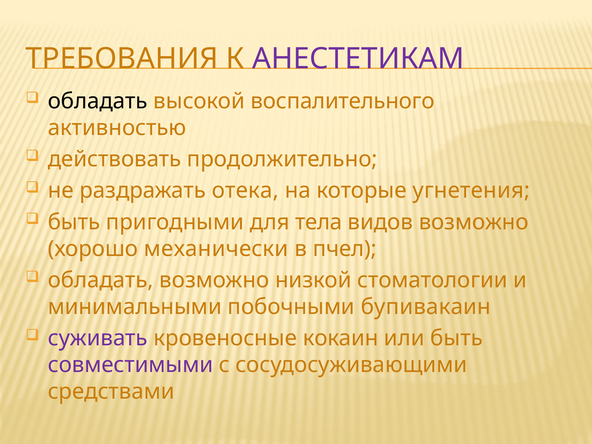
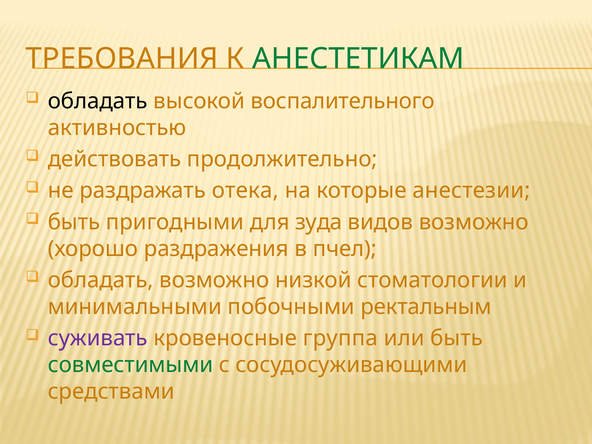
АНЕСТЕТИКАМ colour: purple -> green
угнетения: угнетения -> анестезии
тела: тела -> зуда
механически: механически -> раздражения
бупивакаин: бупивакаин -> ректальным
кокаин: кокаин -> группа
совместимыми colour: purple -> green
